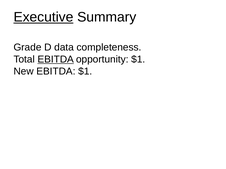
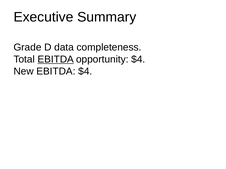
Executive underline: present -> none
opportunity $1: $1 -> $4
EBITDA $1: $1 -> $4
